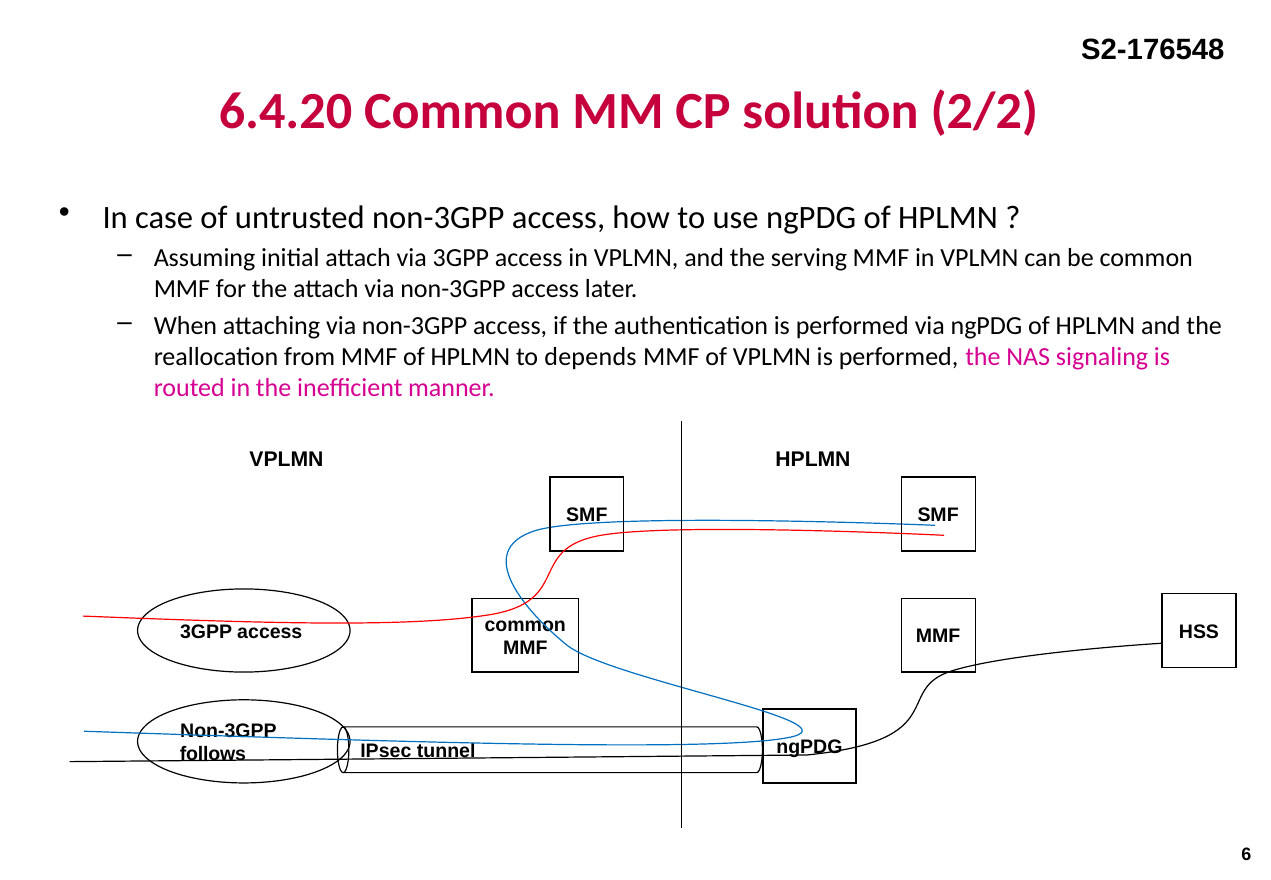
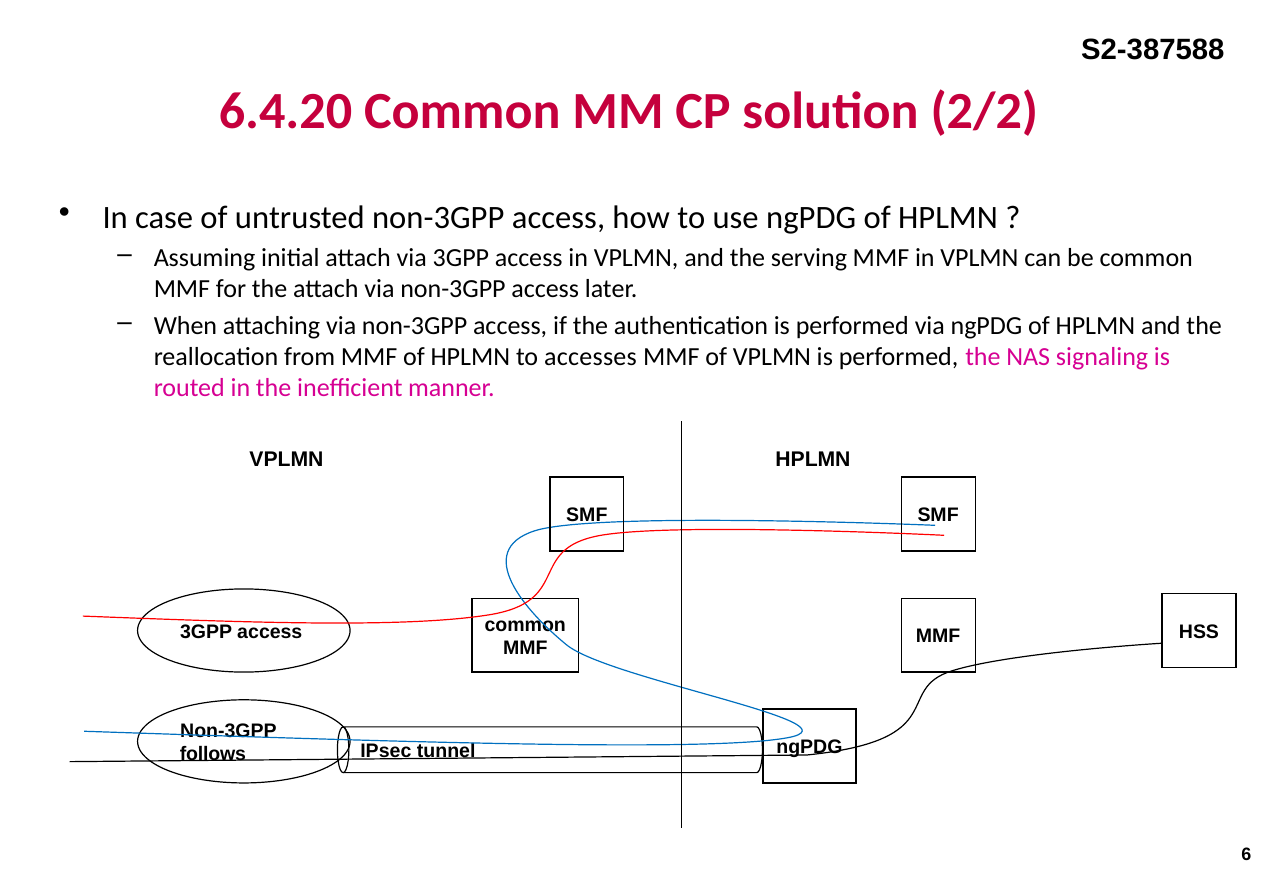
S2-176548: S2-176548 -> S2-387588
depends: depends -> accesses
